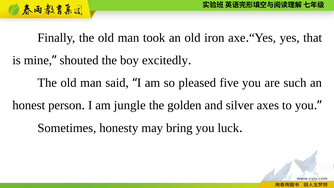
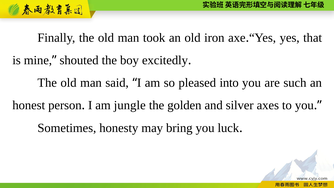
five: five -> into
